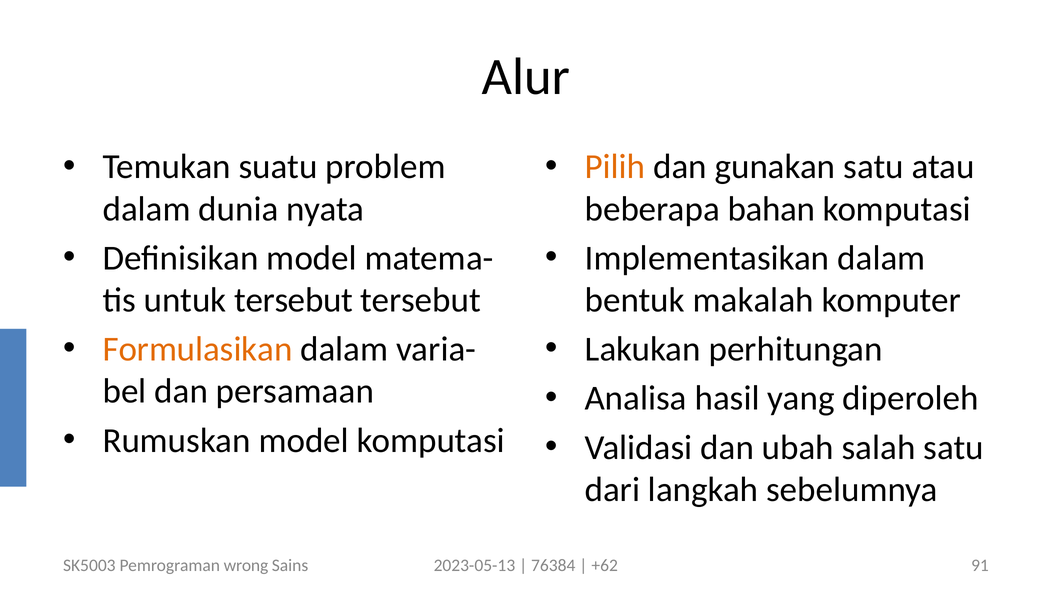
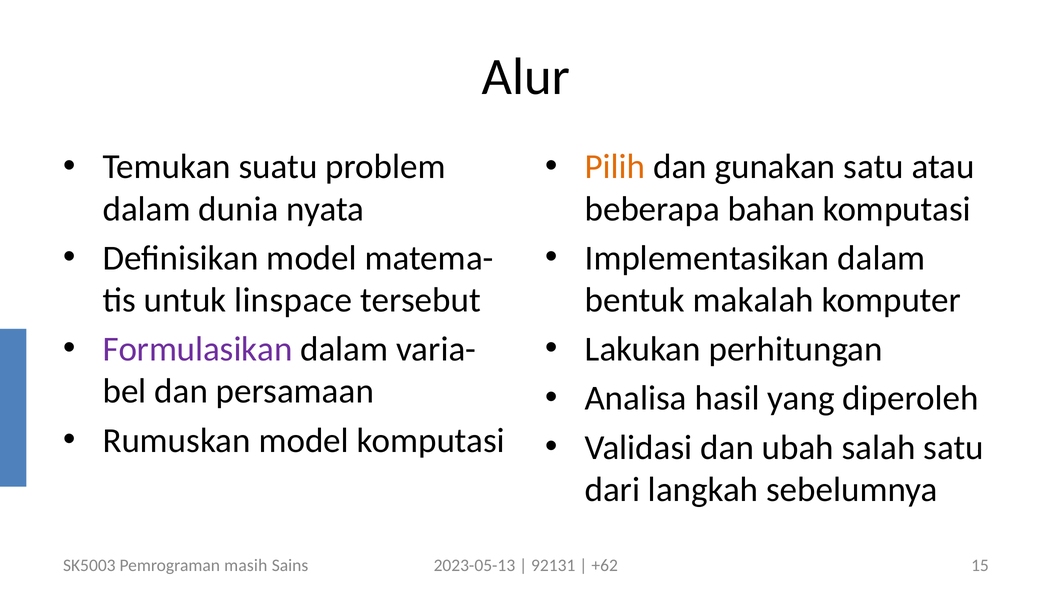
untuk tersebut: tersebut -> linspace
Formulasikan colour: orange -> purple
wrong: wrong -> masih
76384: 76384 -> 92131
91: 91 -> 15
